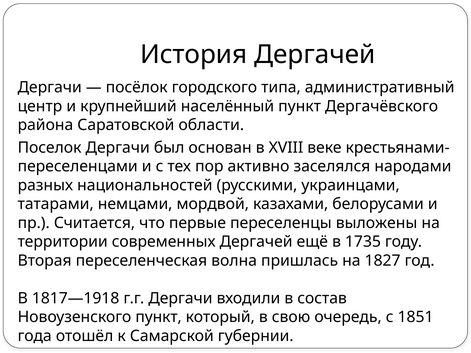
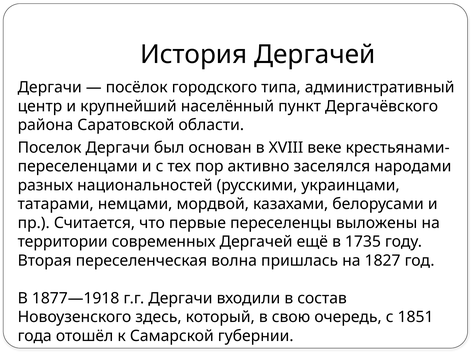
1817—1918: 1817—1918 -> 1877—1918
Новоузенского пункт: пункт -> здесь
